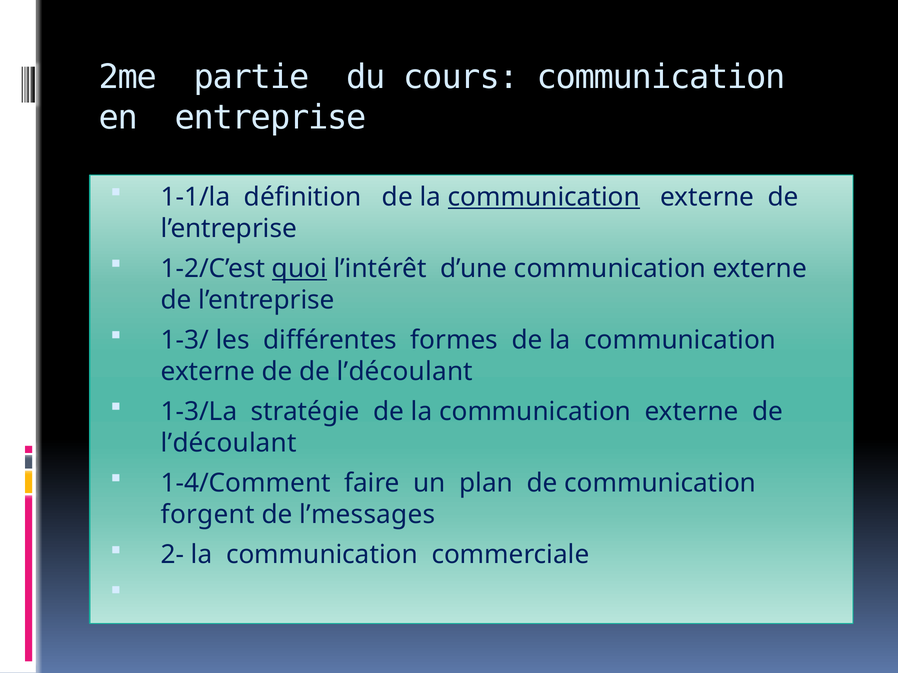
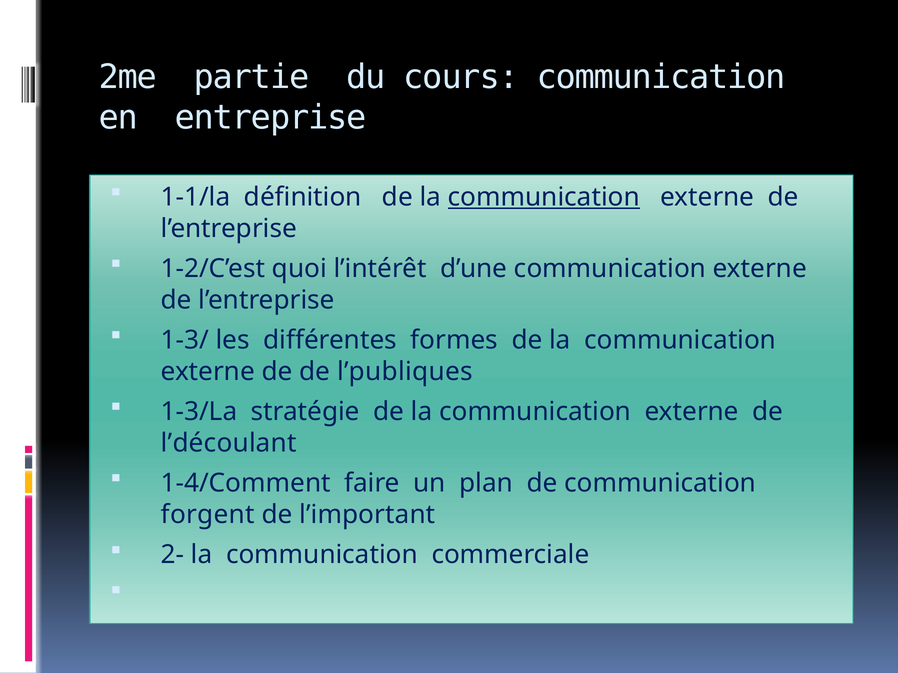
quoi underline: present -> none
de de l’découlant: l’découlant -> l’publiques
l’messages: l’messages -> l’important
